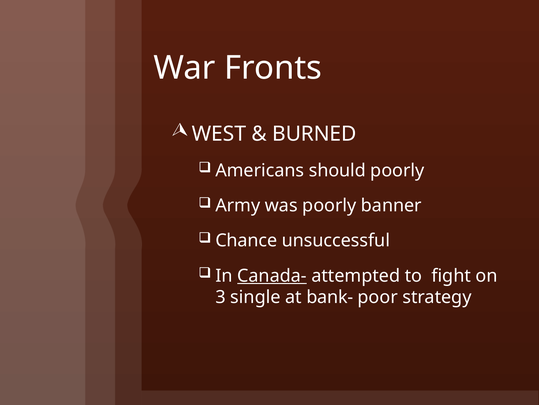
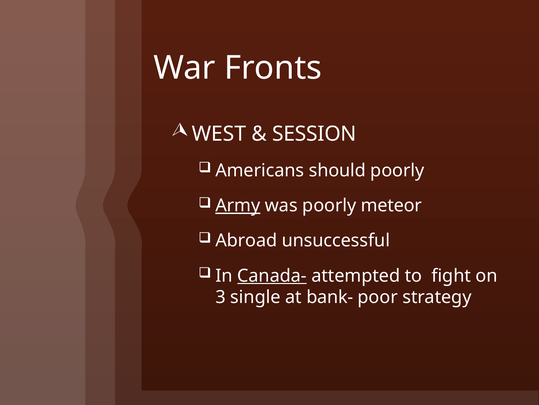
BURNED: BURNED -> SESSION
Army underline: none -> present
banner: banner -> meteor
Chance: Chance -> Abroad
